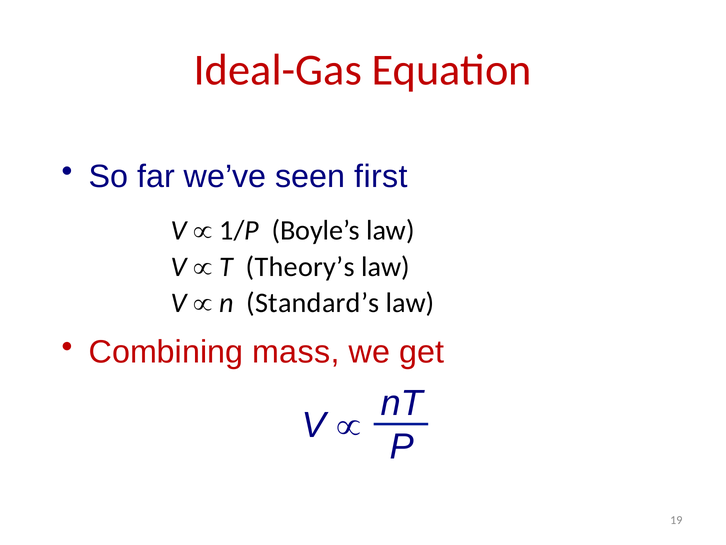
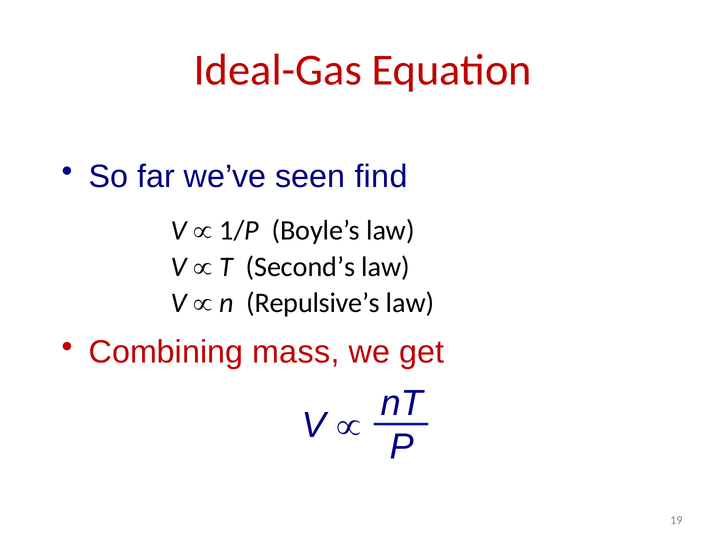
first: first -> find
Theory’s: Theory’s -> Second’s
Standard’s: Standard’s -> Repulsive’s
